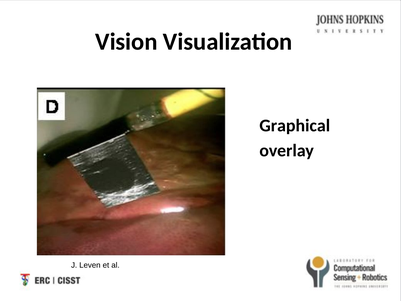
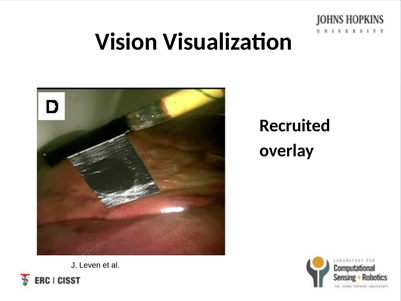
Graphical: Graphical -> Recruited
